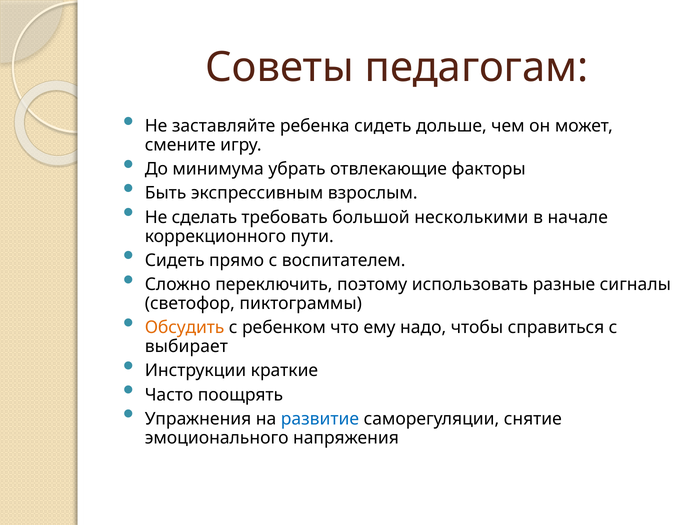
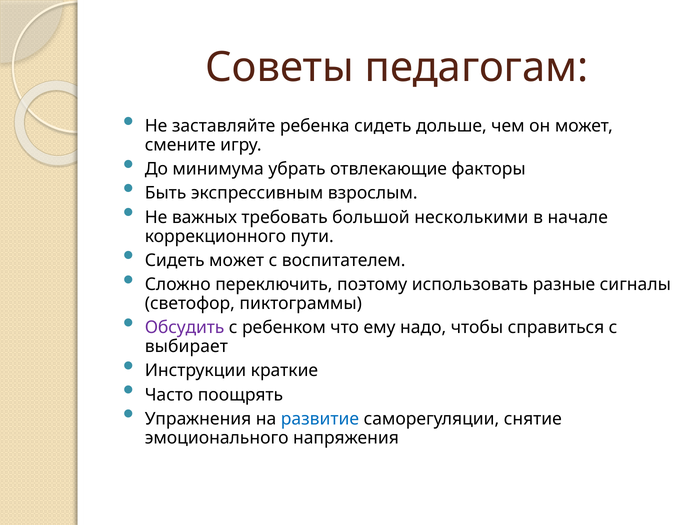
сделать: сделать -> важных
Сидеть прямо: прямо -> может
Обсудить colour: orange -> purple
